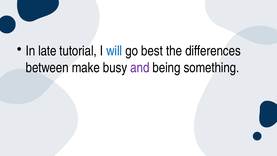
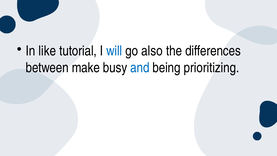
late: late -> like
best: best -> also
and colour: purple -> blue
something: something -> prioritizing
